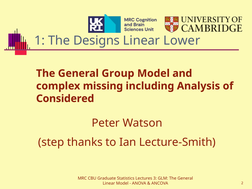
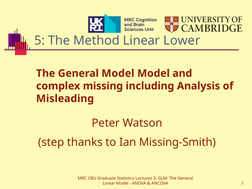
1: 1 -> 5
Designs: Designs -> Method
General Group: Group -> Model
Considered: Considered -> Misleading
Lecture-Smith: Lecture-Smith -> Missing-Smith
